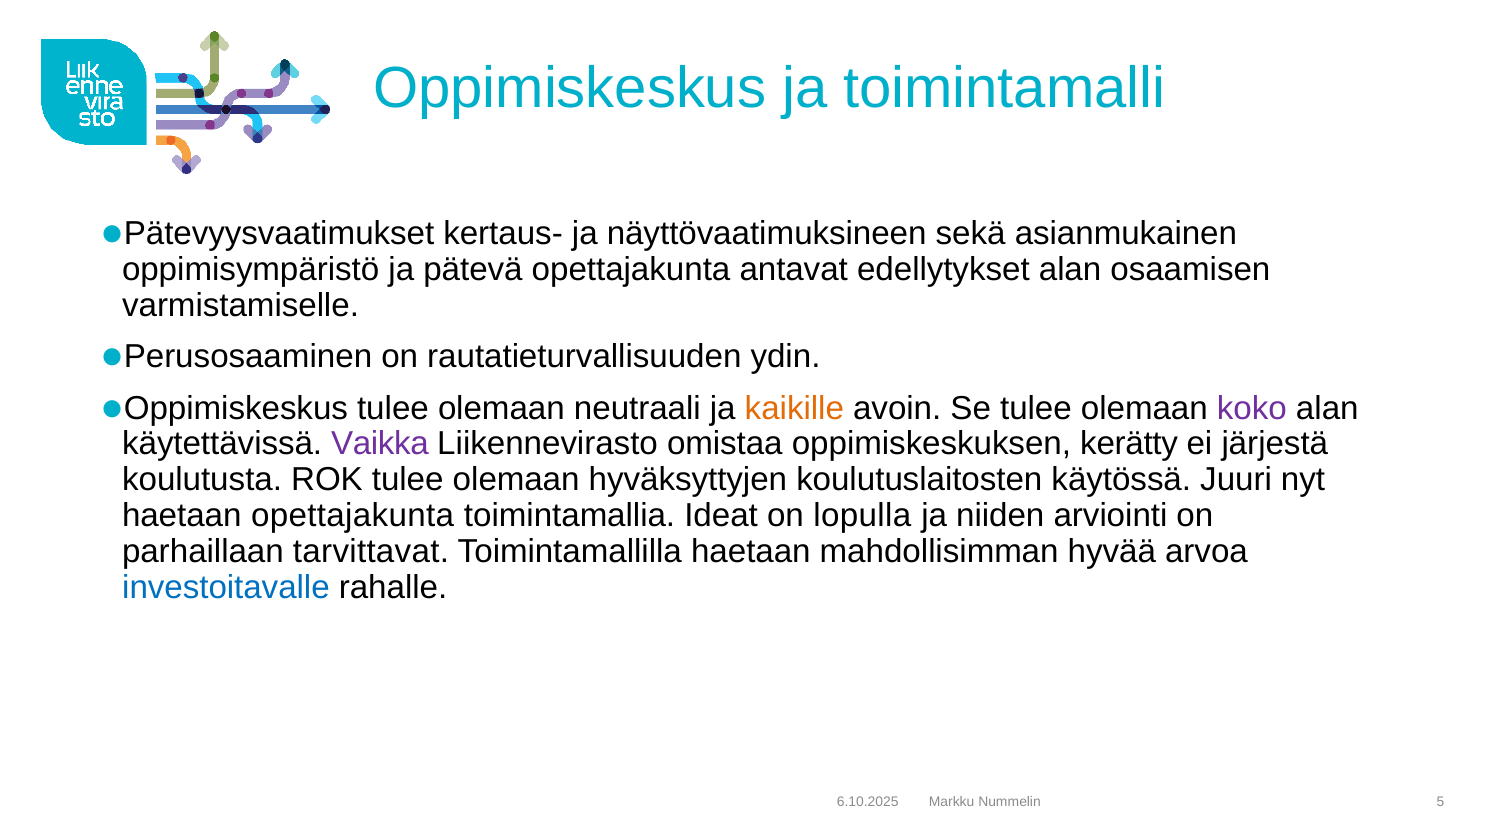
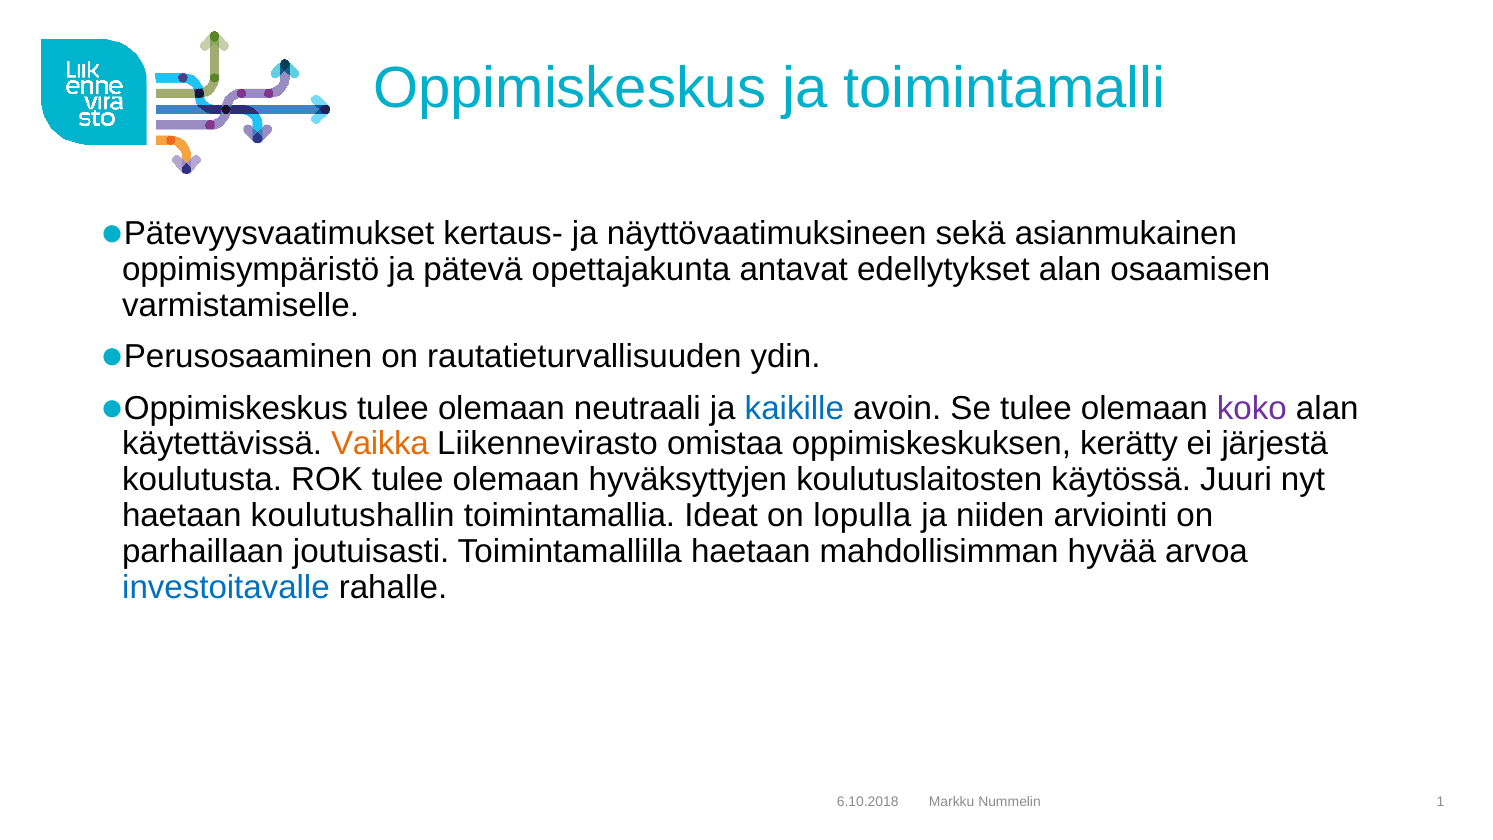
kaikille colour: orange -> blue
Vaikka colour: purple -> orange
haetaan opettajakunta: opettajakunta -> koulutushallin
tarvittavat: tarvittavat -> joutuisasti
6.10.2025: 6.10.2025 -> 6.10.2018
5: 5 -> 1
